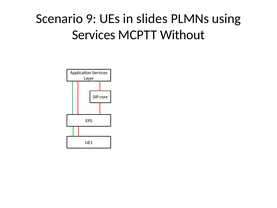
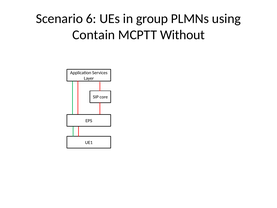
9: 9 -> 6
slides: slides -> group
Services at (94, 35): Services -> Contain
